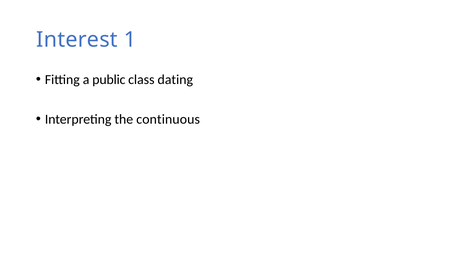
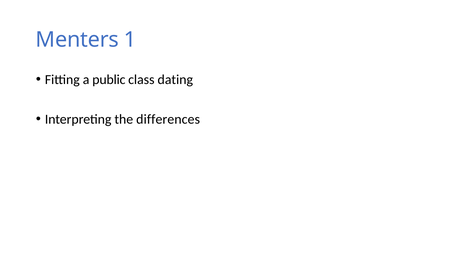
Interest: Interest -> Menters
continuous: continuous -> differences
